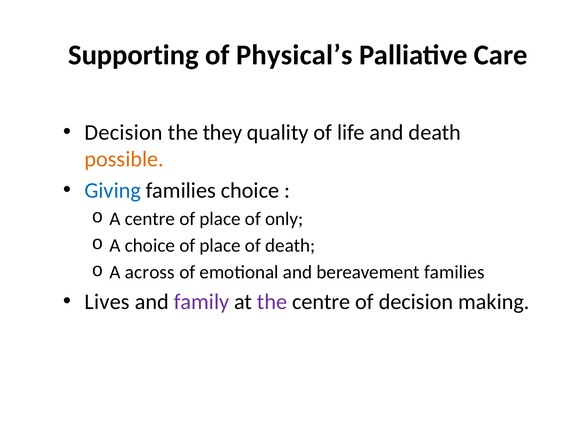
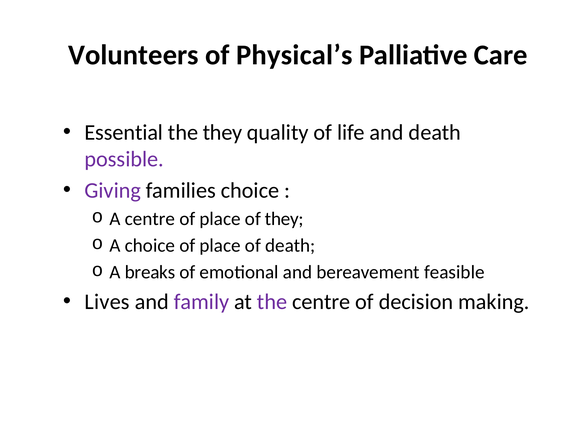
Supporting: Supporting -> Volunteers
Decision at (124, 132): Decision -> Essential
possible colour: orange -> purple
Giving colour: blue -> purple
of only: only -> they
across: across -> breaks
bereavement families: families -> feasible
